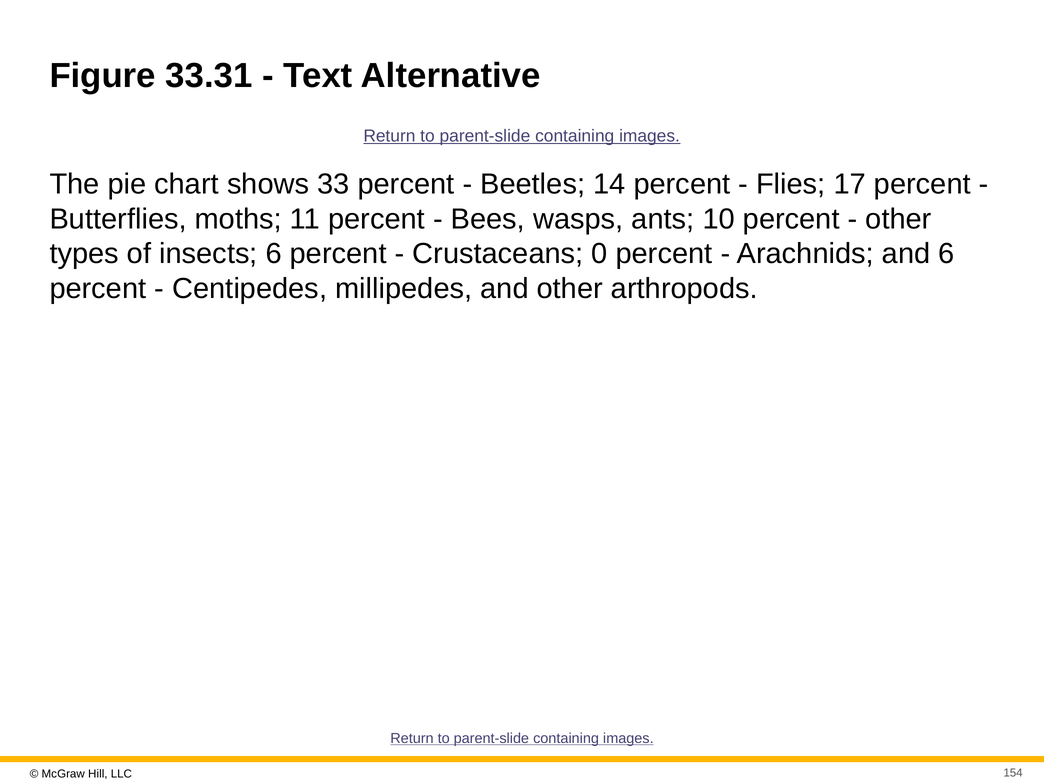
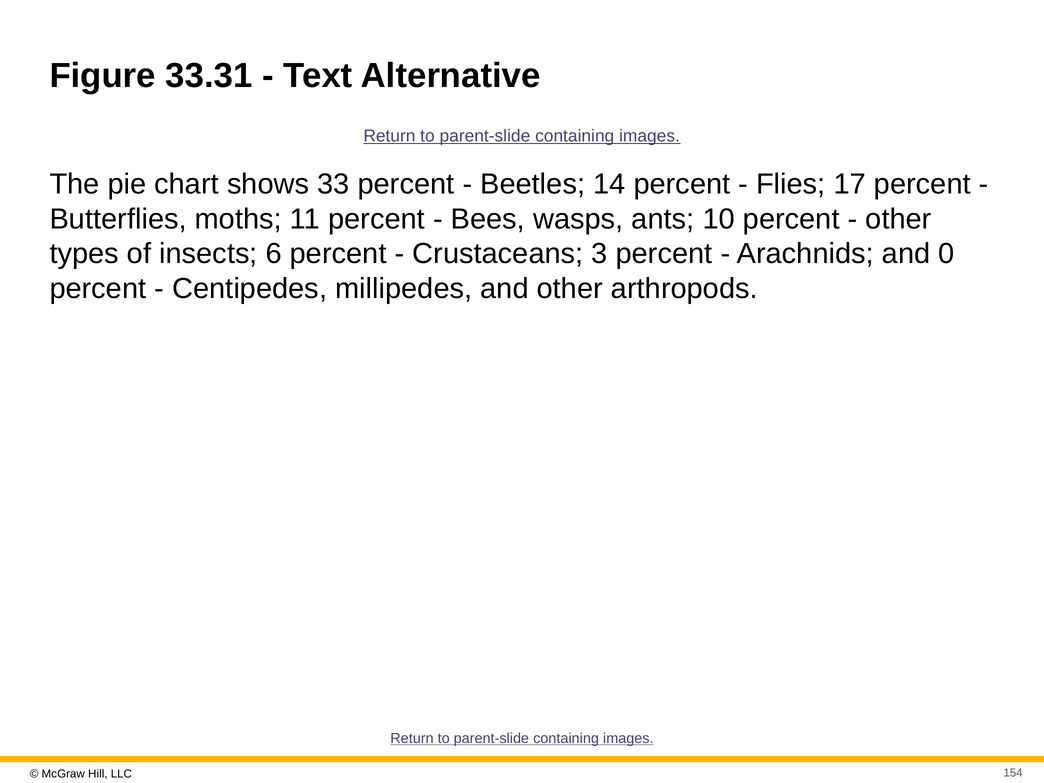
0: 0 -> 3
and 6: 6 -> 0
